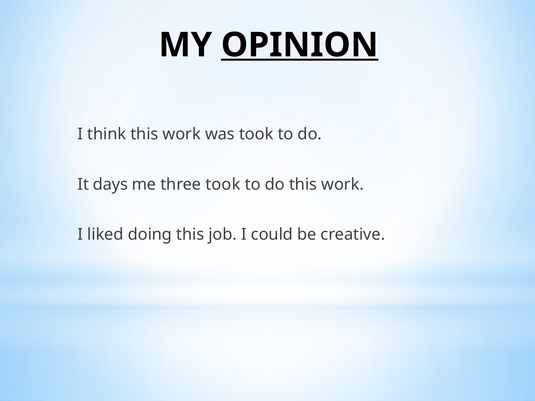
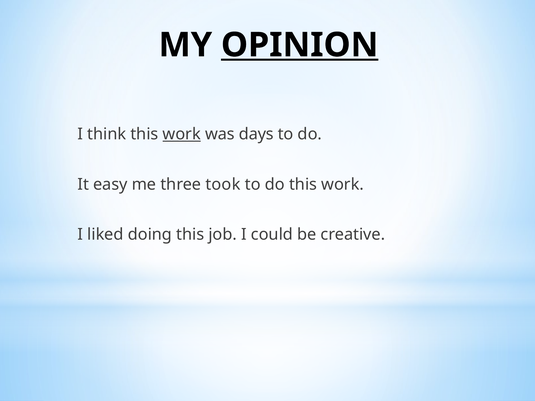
work at (182, 134) underline: none -> present
was took: took -> days
days: days -> easy
